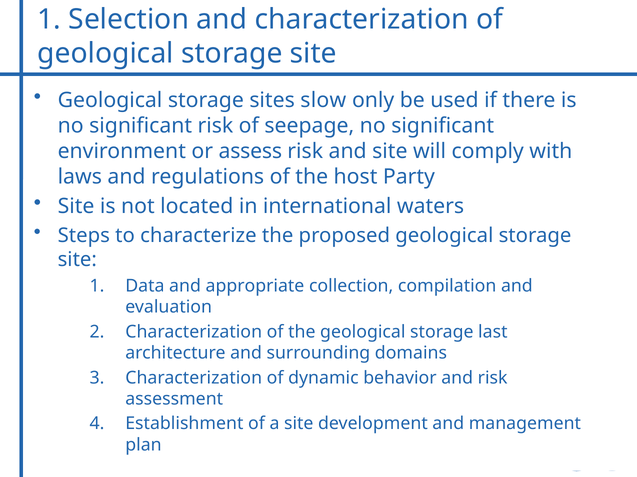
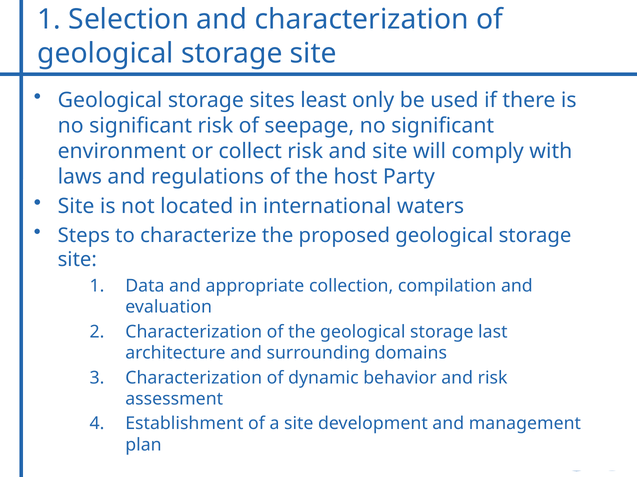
slow: slow -> least
assess: assess -> collect
